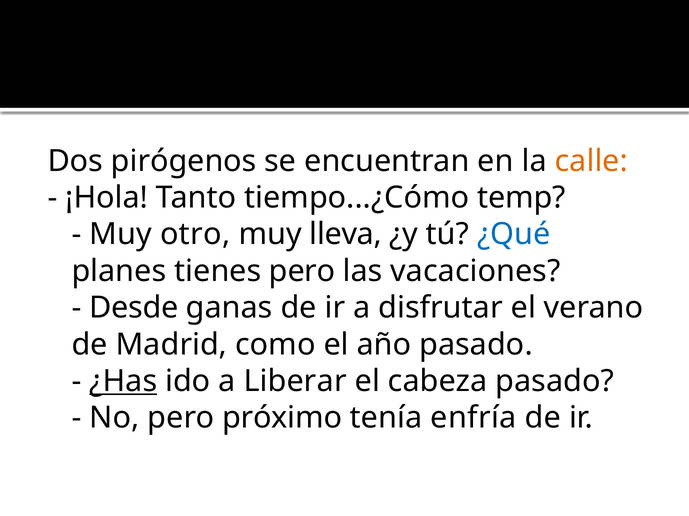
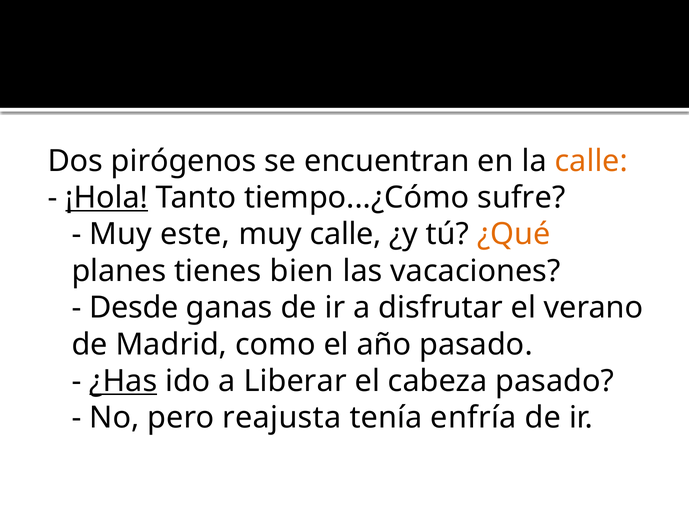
¡Hola underline: none -> present
temp: temp -> sufre
otro: otro -> este
muy lleva: lleva -> calle
¿Qué colour: blue -> orange
tienes pero: pero -> bien
próximo: próximo -> reajusta
